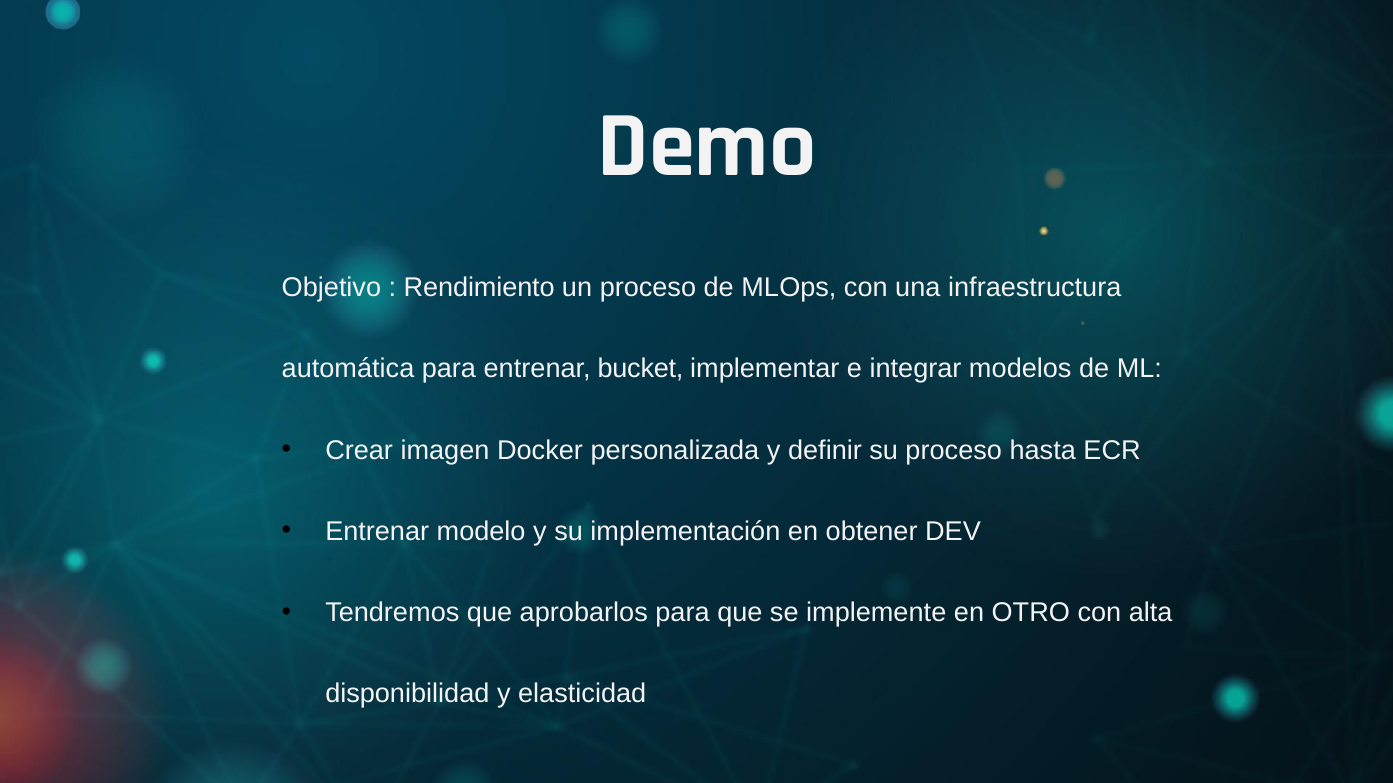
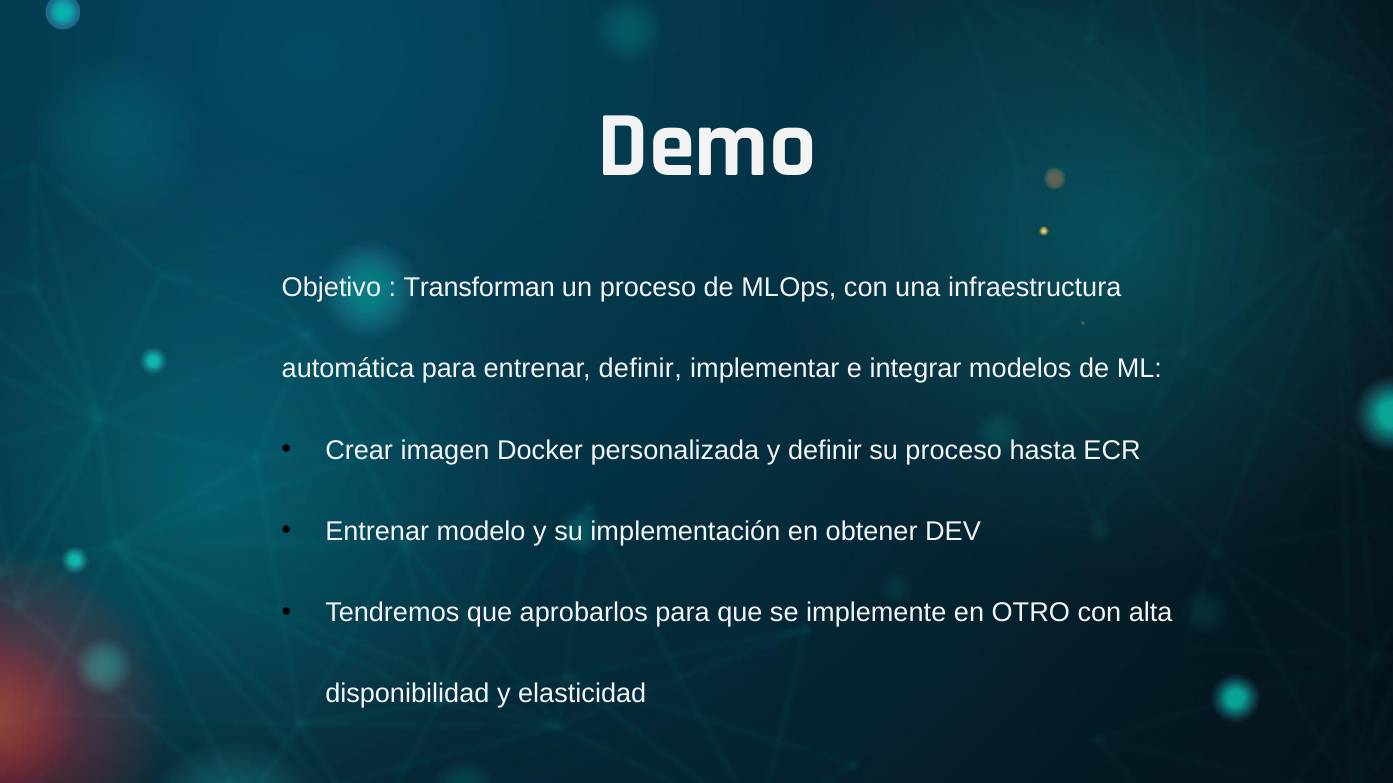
Rendimiento: Rendimiento -> Transforman
entrenar bucket: bucket -> definir
